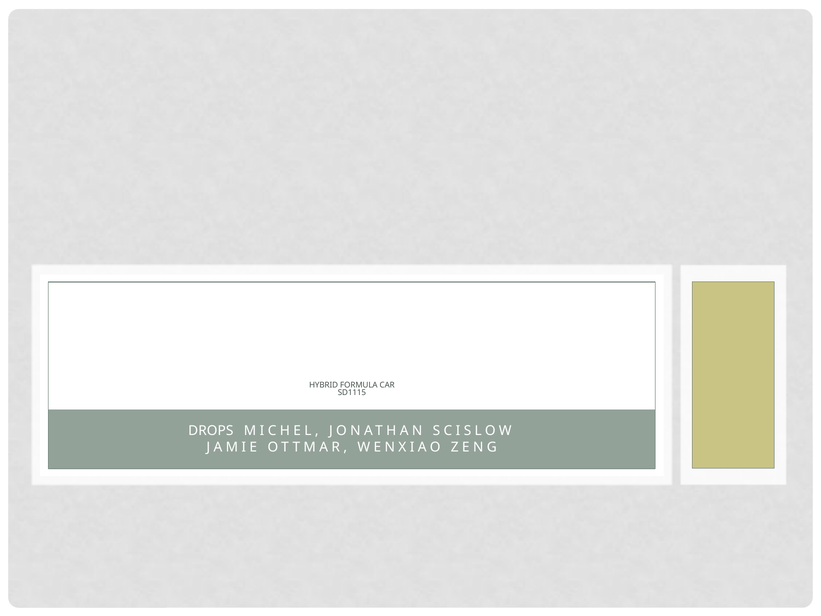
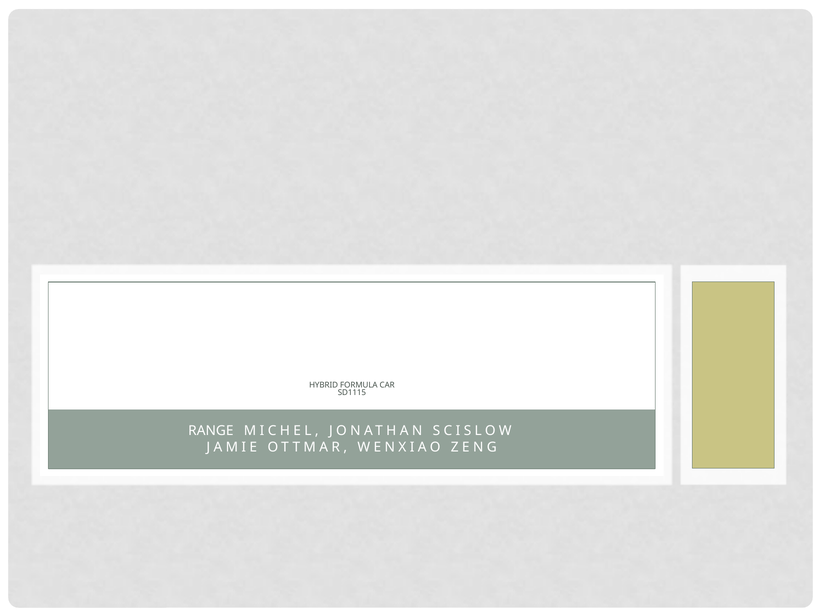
DROPS: DROPS -> RANGE
